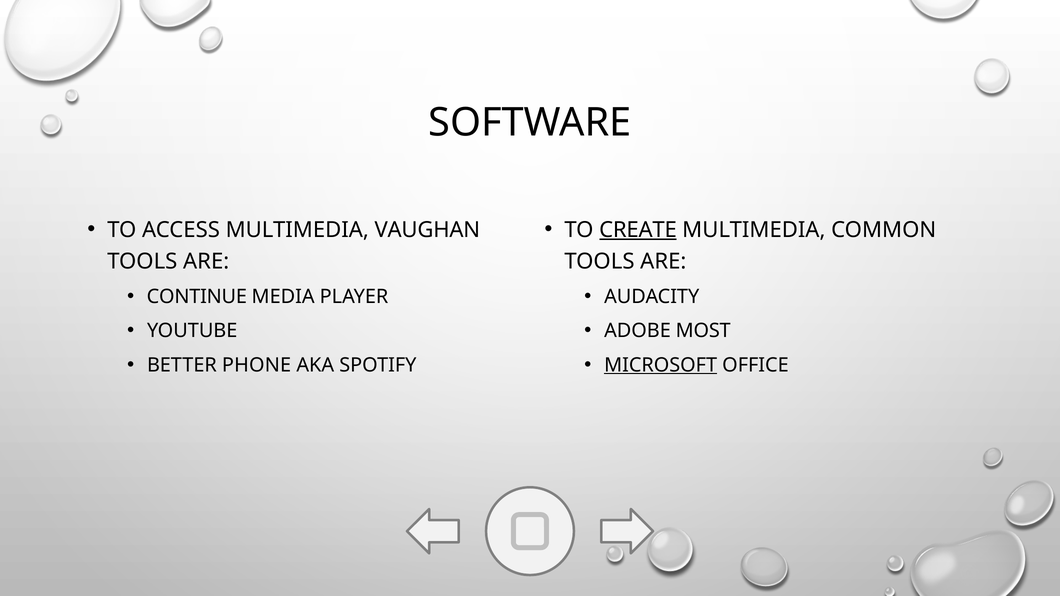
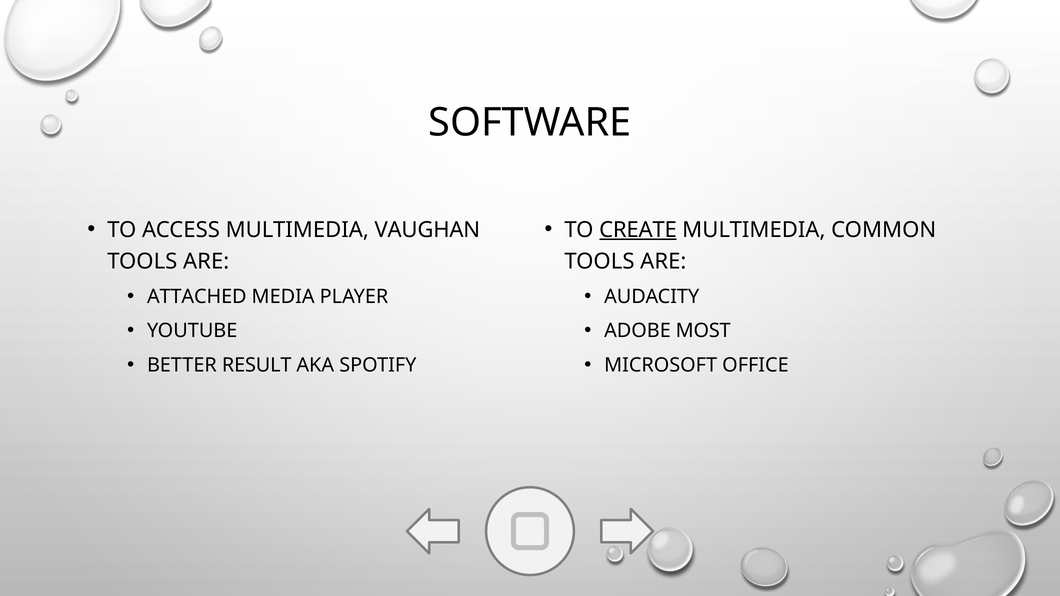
CONTINUE: CONTINUE -> ATTACHED
PHONE: PHONE -> RESULT
MICROSOFT underline: present -> none
